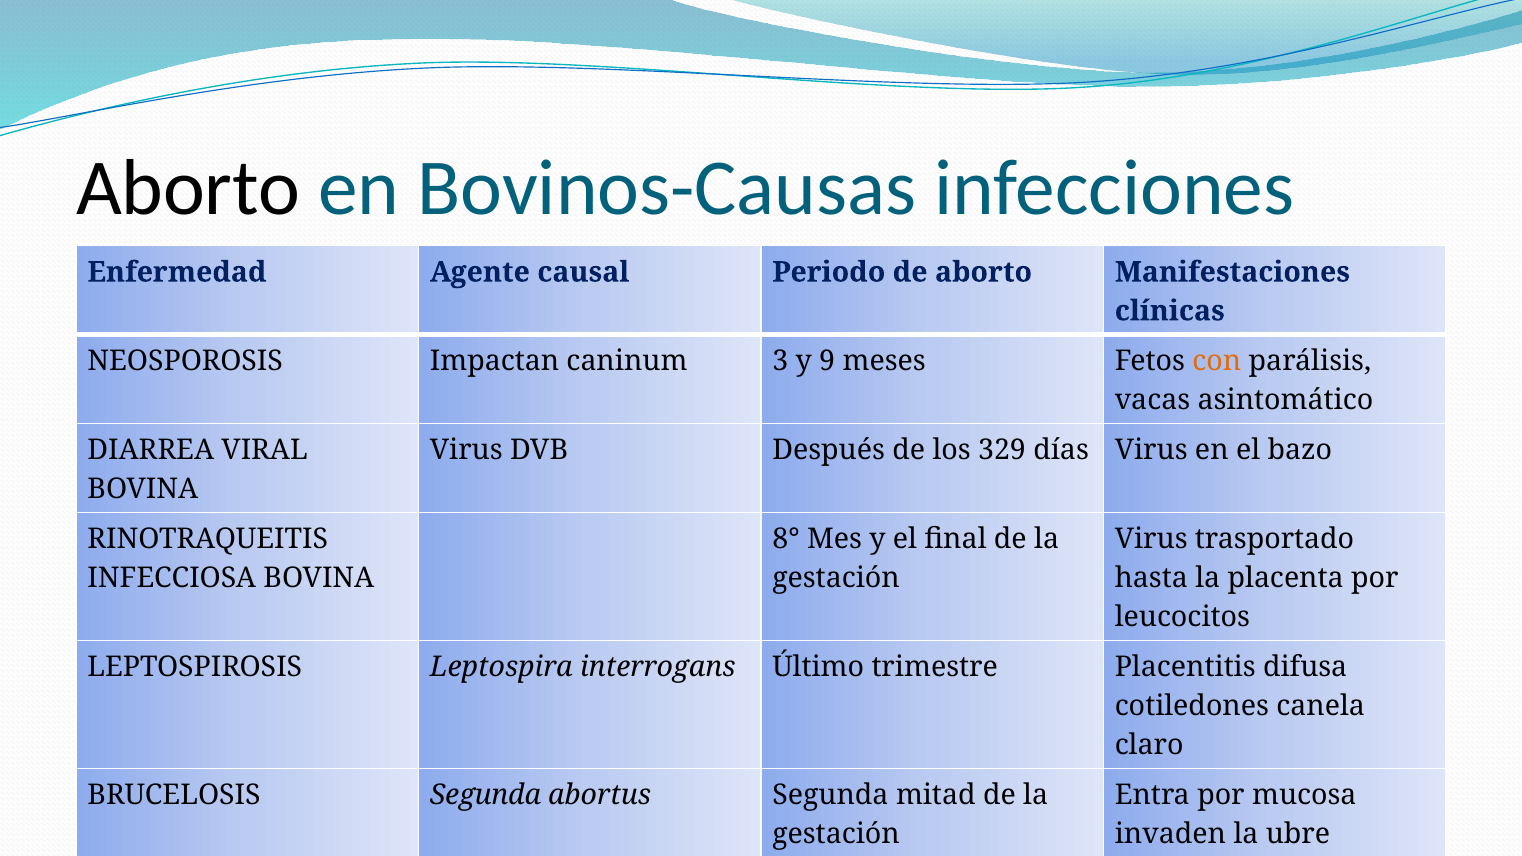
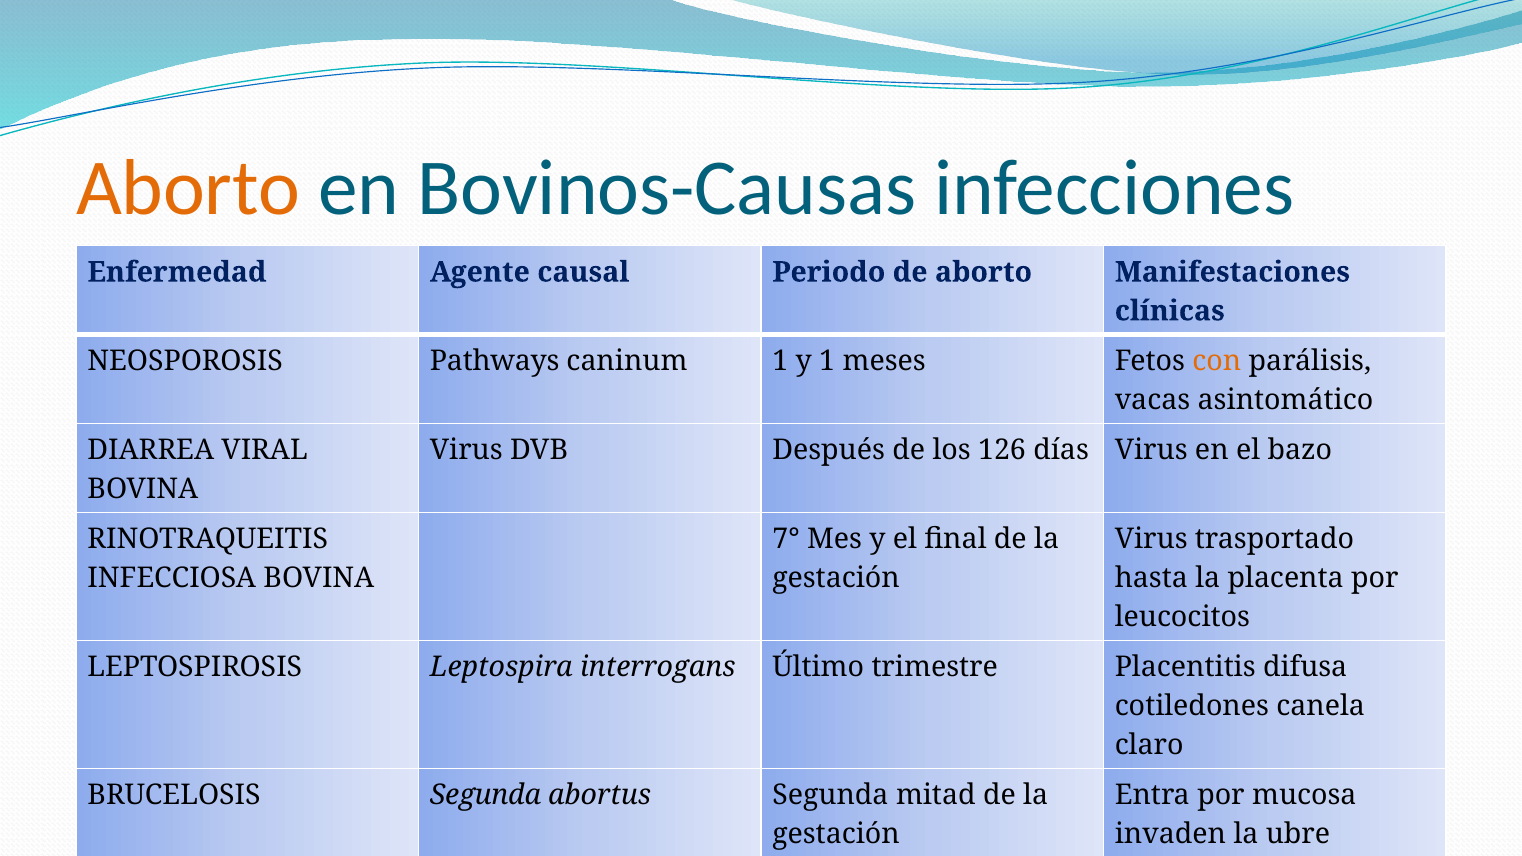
Aborto at (188, 189) colour: black -> orange
Impactan: Impactan -> Pathways
caninum 3: 3 -> 1
y 9: 9 -> 1
329: 329 -> 126
8°: 8° -> 7°
